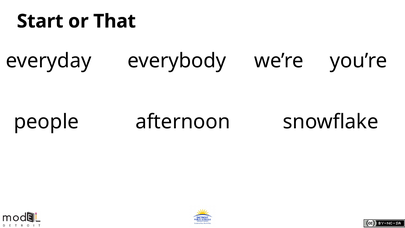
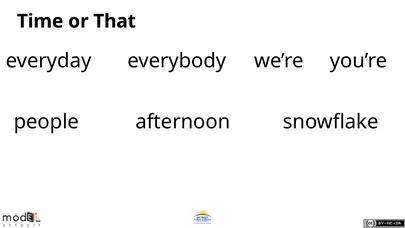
Start: Start -> Time
